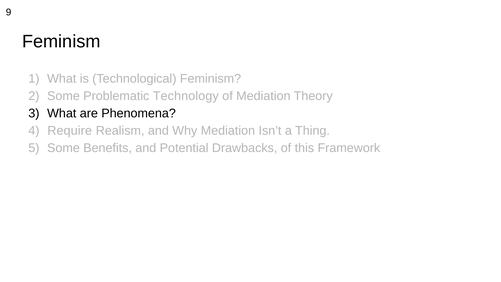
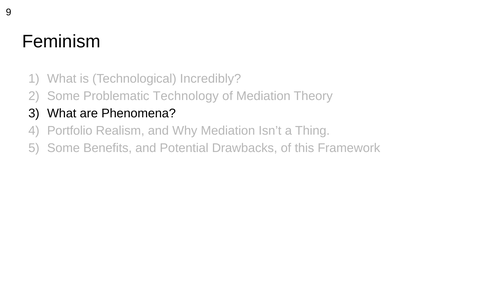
Technological Feminism: Feminism -> Incredibly
Require: Require -> Portfolio
